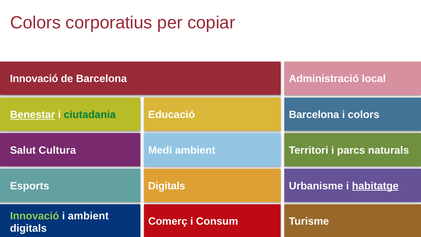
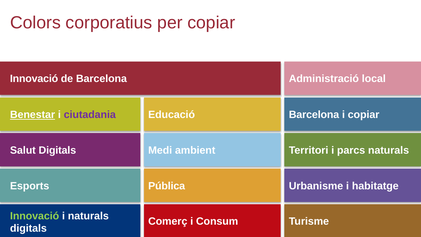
ciutadania colour: green -> purple
i colors: colors -> copiar
Salut Cultura: Cultura -> Digitals
Digitals at (167, 186): Digitals -> Pública
habitatge underline: present -> none
i ambient: ambient -> naturals
